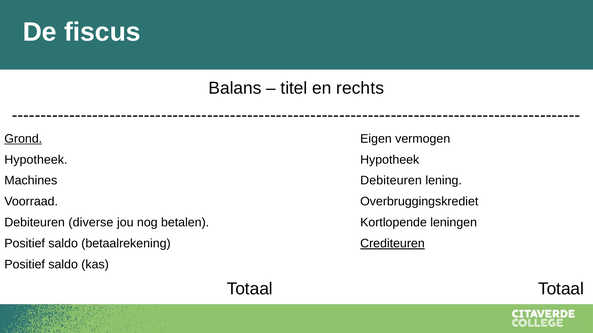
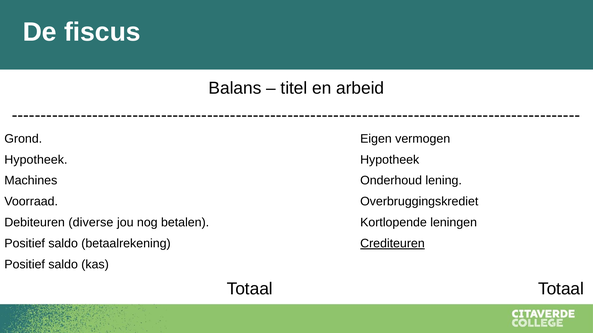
rechts: rechts -> arbeid
Grond underline: present -> none
Machines Debiteuren: Debiteuren -> Onderhoud
